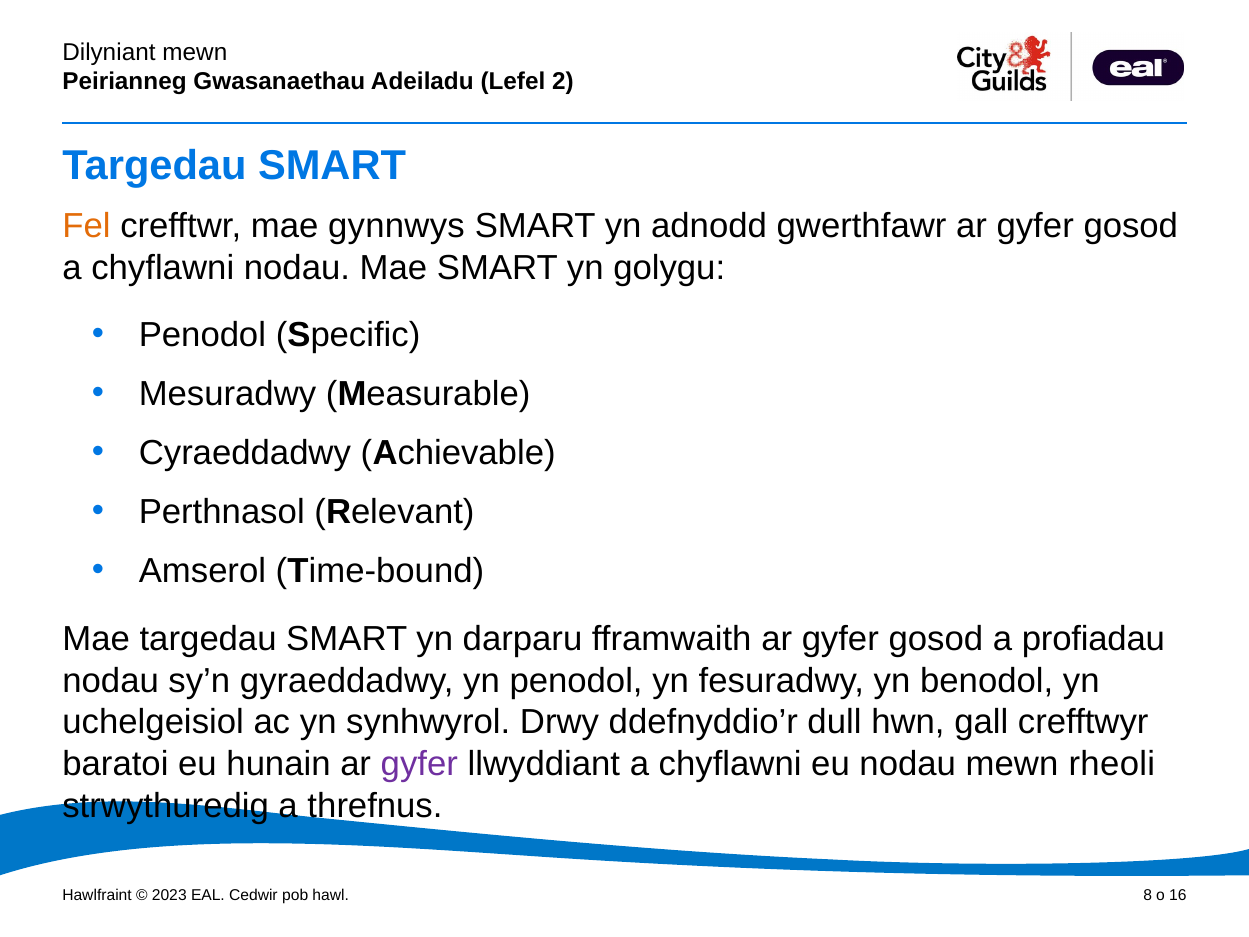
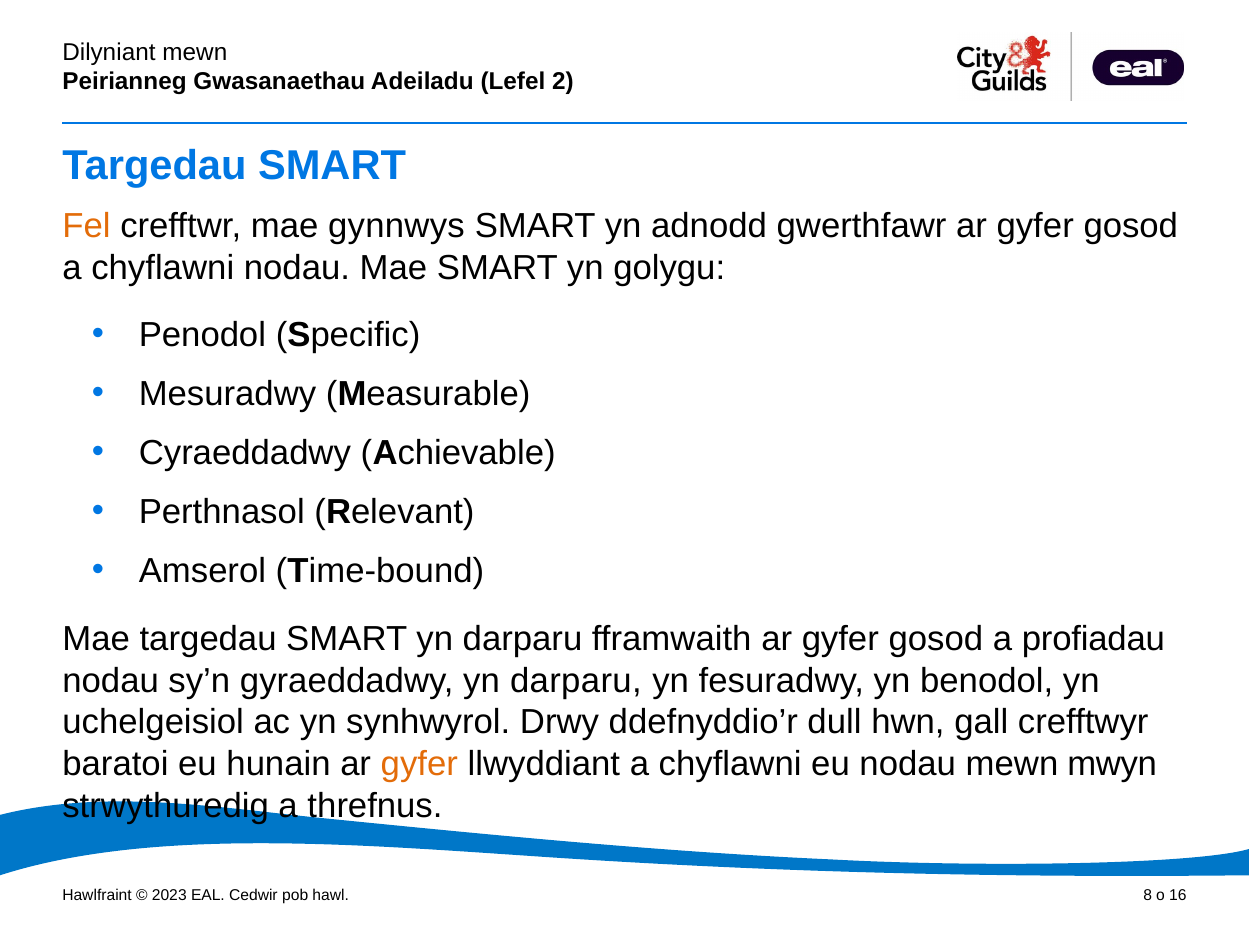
gyraeddadwy yn penodol: penodol -> darparu
gyfer at (419, 764) colour: purple -> orange
rheoli: rheoli -> mwyn
